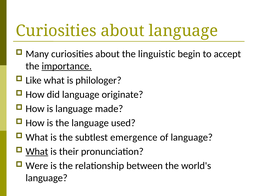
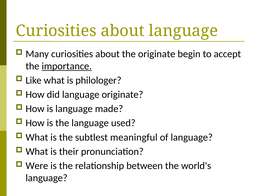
the linguistic: linguistic -> originate
emergence: emergence -> meaningful
What at (37, 152) underline: present -> none
